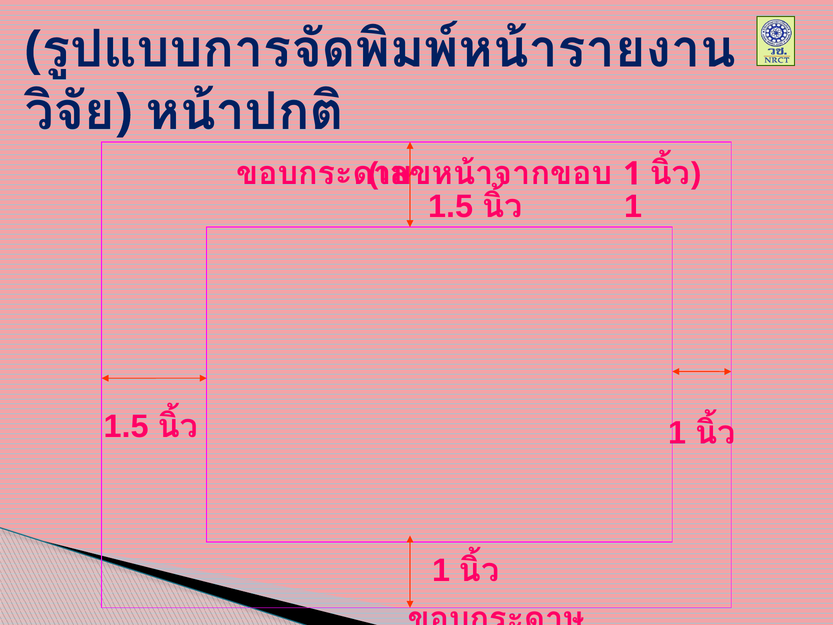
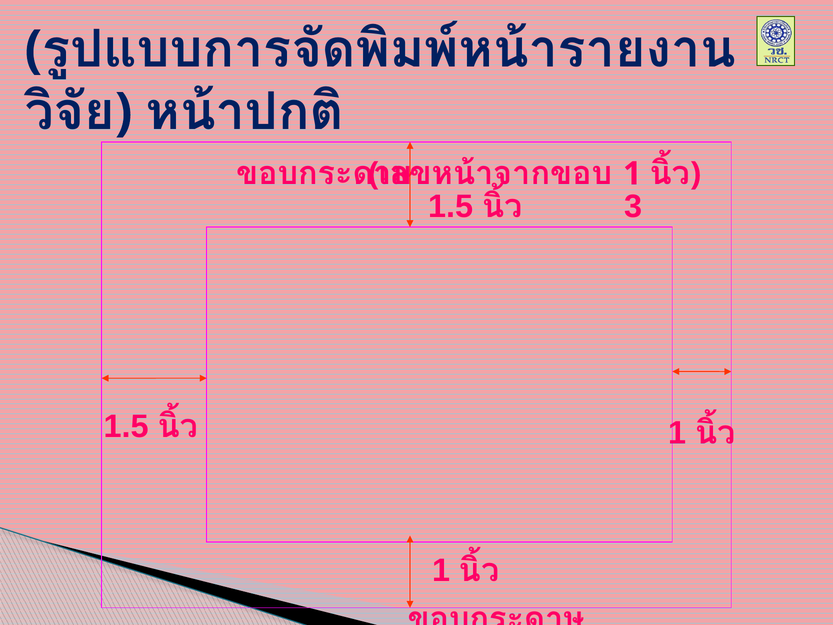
1 at (633, 206): 1 -> 3
